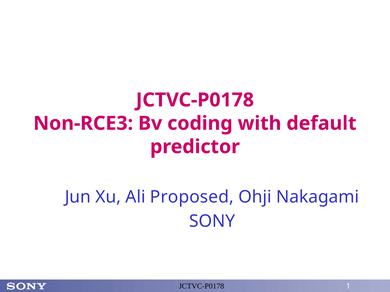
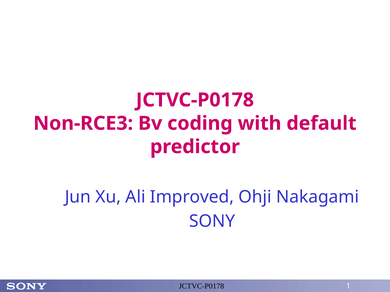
Proposed: Proposed -> Improved
